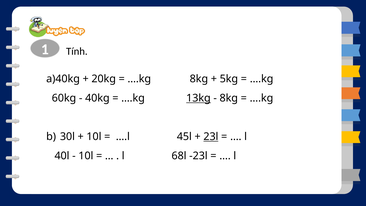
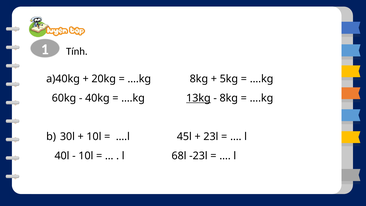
23l underline: present -> none
